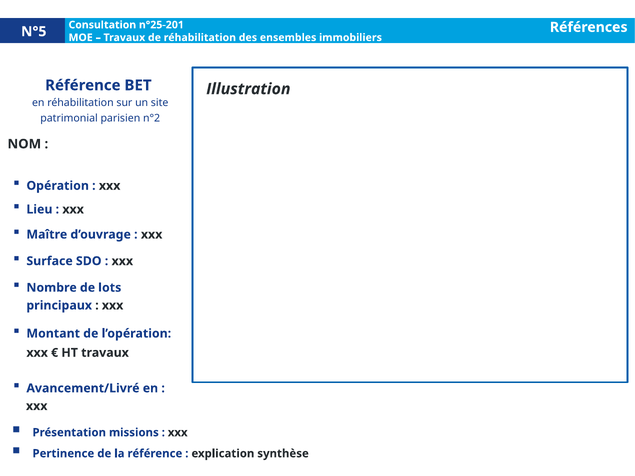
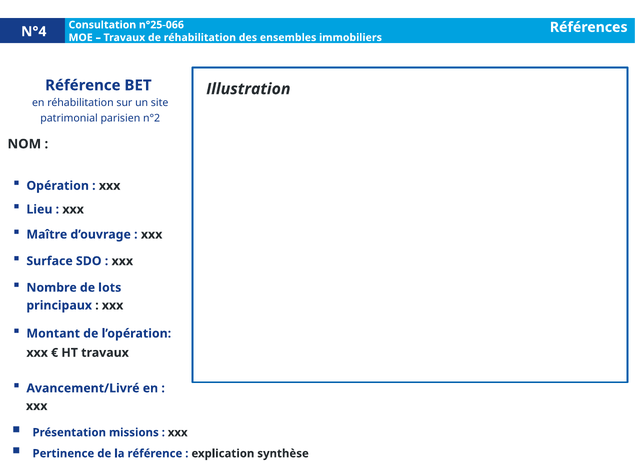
n°25-201: n°25-201 -> n°25-066
N°5: N°5 -> N°4
